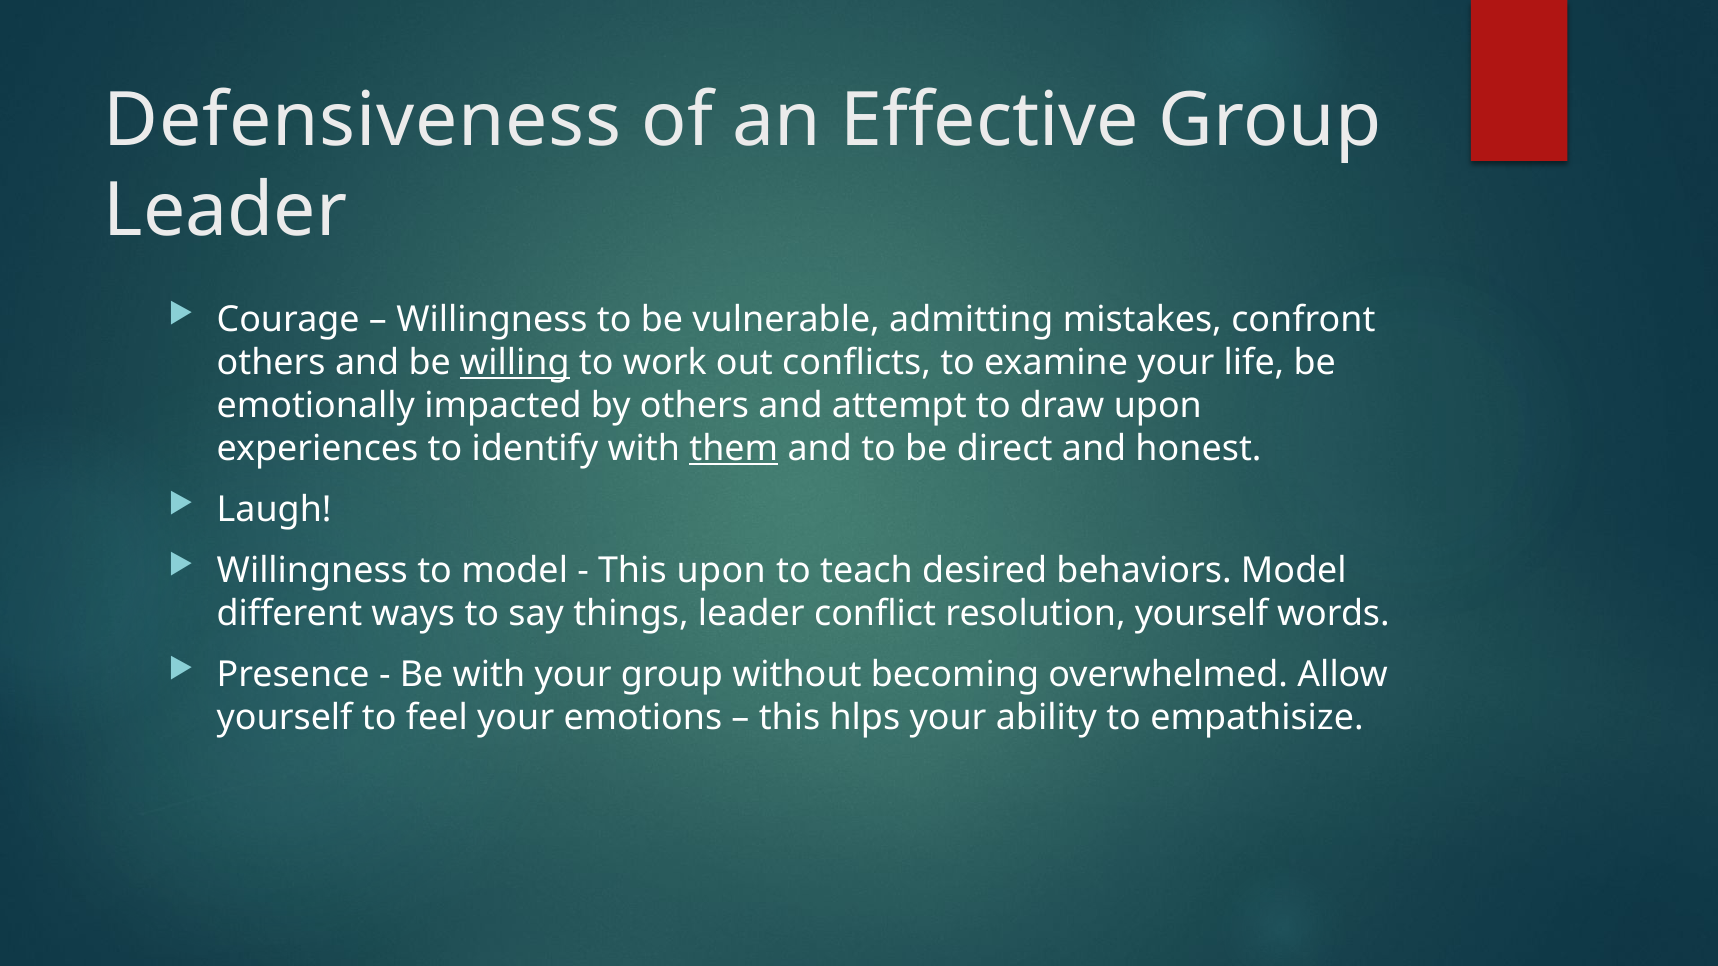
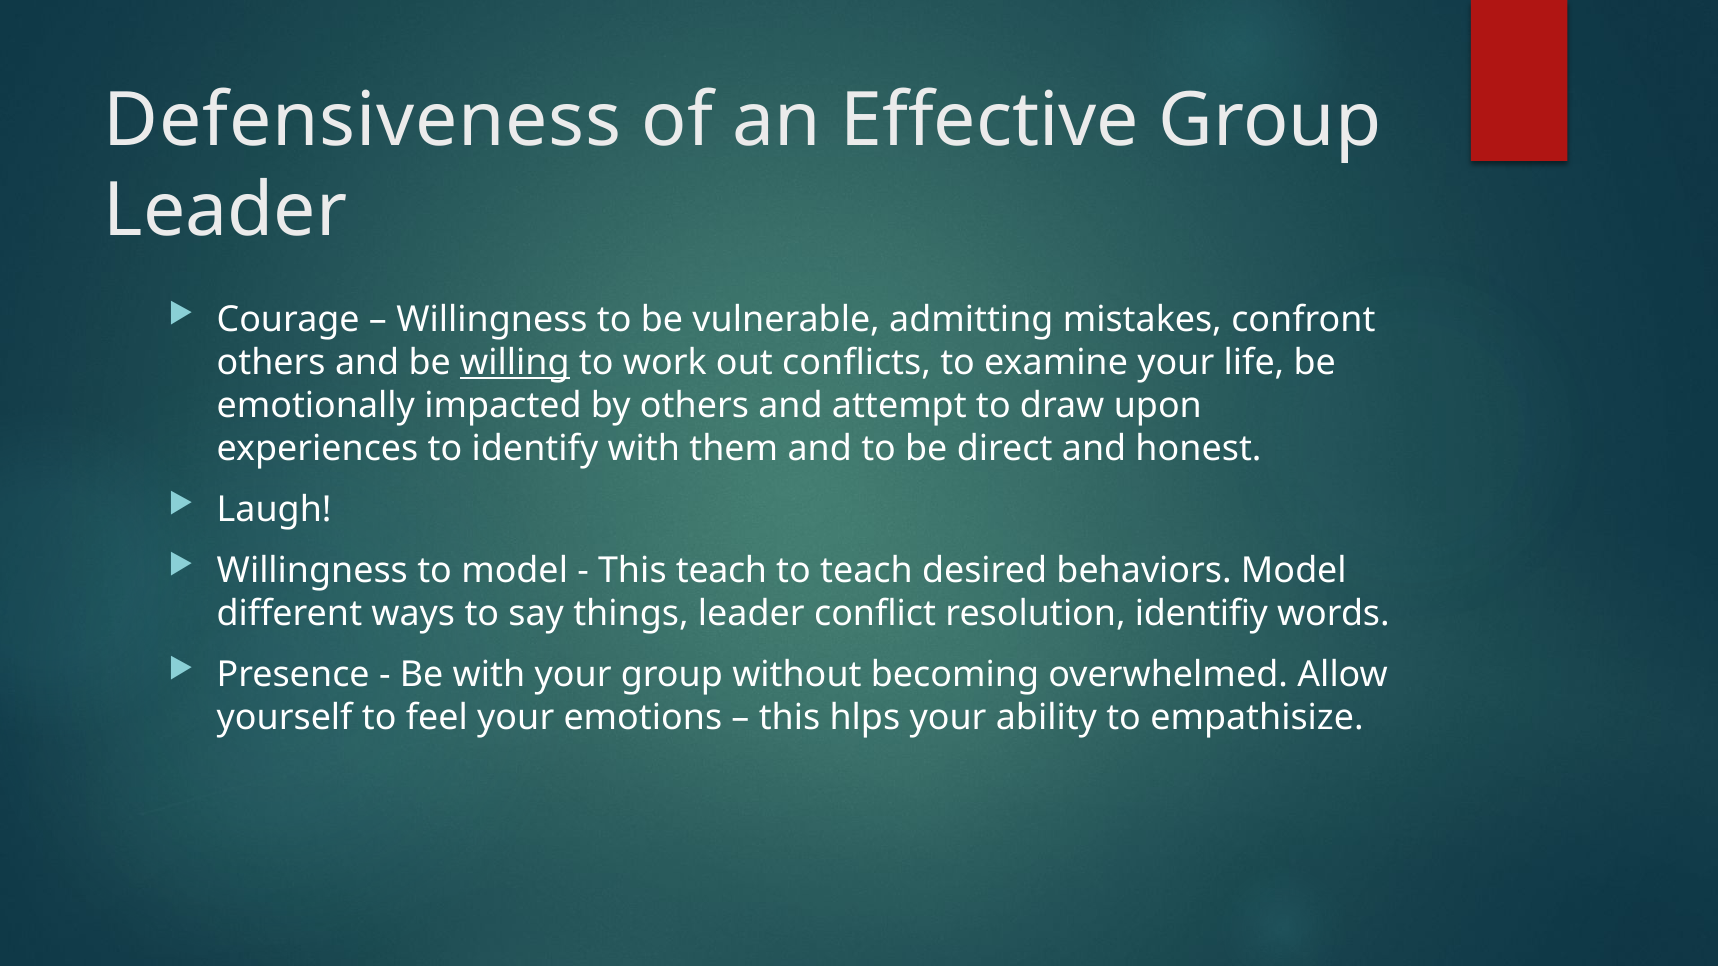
them underline: present -> none
This upon: upon -> teach
resolution yourself: yourself -> identifiy
